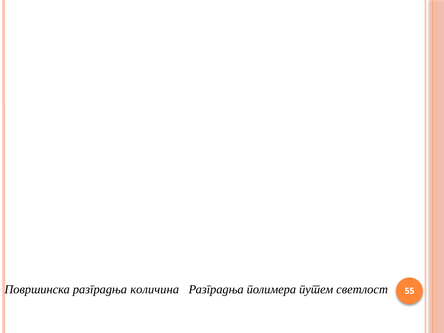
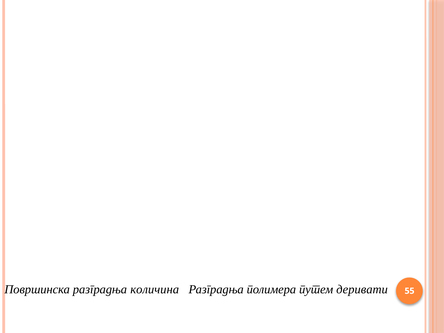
светлост: светлост -> деривати
